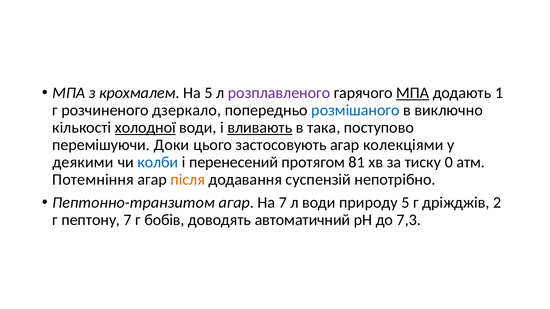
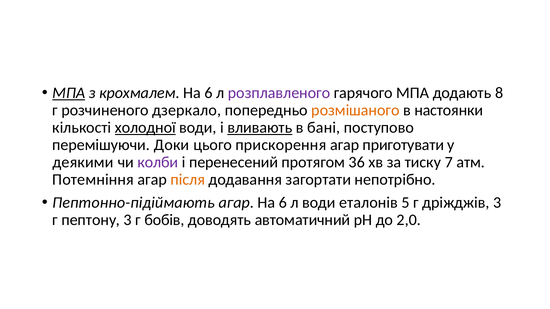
МПА at (69, 93) underline: none -> present
крохмалем На 5: 5 -> 6
МПА at (413, 93) underline: present -> none
1: 1 -> 8
розмішаного colour: blue -> orange
виключно: виключно -> настоянки
така: така -> бані
застосовують: застосовують -> прискорення
колекціями: колекціями -> приготувати
колби colour: blue -> purple
81: 81 -> 36
0: 0 -> 7
суспензій: суспензій -> загортати
Пептонно-транзитом: Пептонно-транзитом -> Пептонно-підіймають
агар На 7: 7 -> 6
природу: природу -> еталонів
дріжджів 2: 2 -> 3
пептону 7: 7 -> 3
7,3: 7,3 -> 2,0
